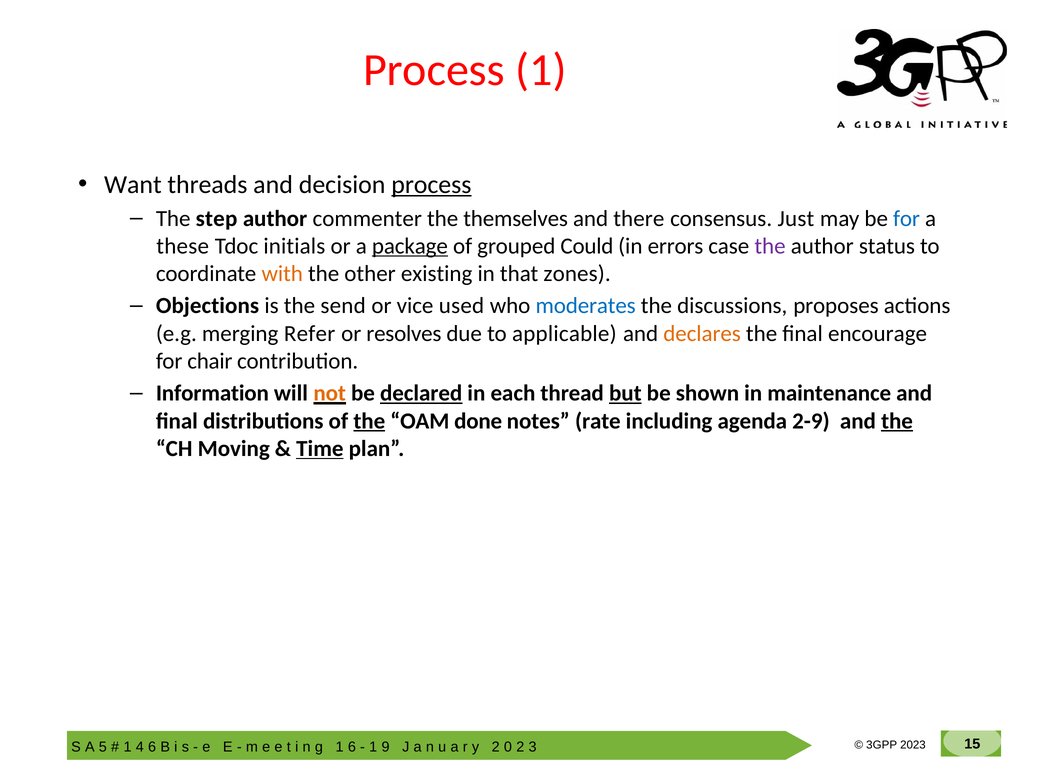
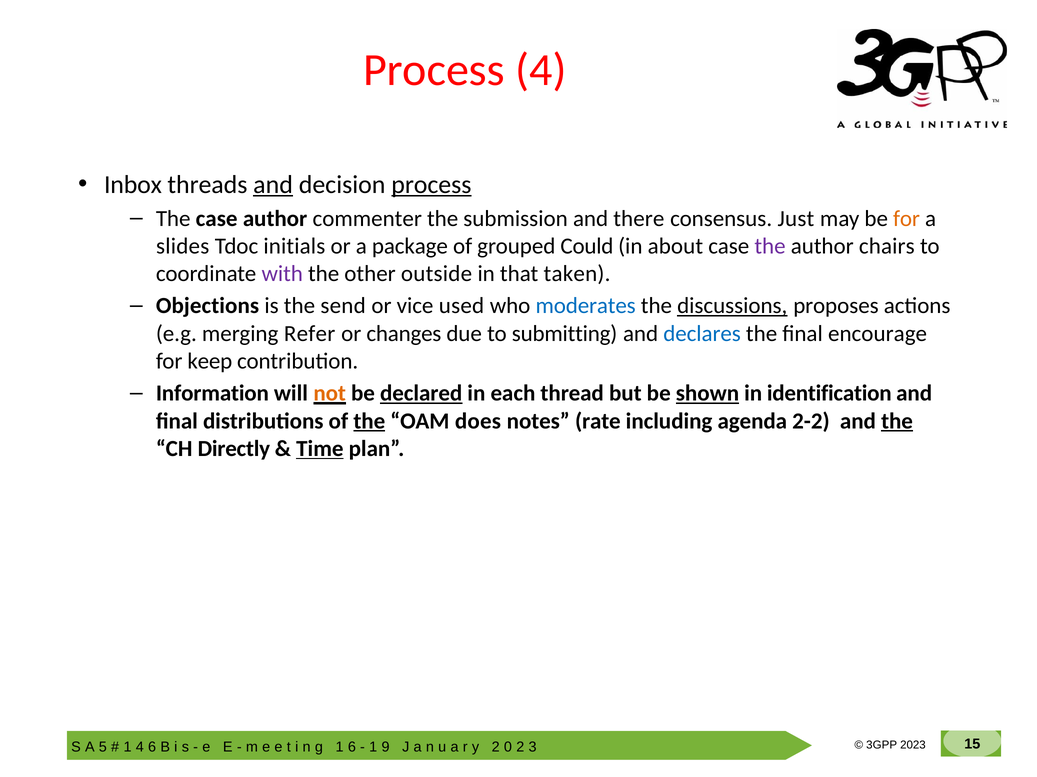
Process 1: 1 -> 4
Want: Want -> Inbox
and at (273, 185) underline: none -> present
The step: step -> case
themselves: themselves -> submission
for at (907, 219) colour: blue -> orange
these: these -> slides
package underline: present -> none
errors: errors -> about
status: status -> chairs
with colour: orange -> purple
existing: existing -> outside
zones: zones -> taken
discussions underline: none -> present
resolves: resolves -> changes
applicable: applicable -> submitting
declares colour: orange -> blue
chair: chair -> keep
but underline: present -> none
shown underline: none -> present
maintenance: maintenance -> identification
done: done -> does
2-9: 2-9 -> 2-2
Moving: Moving -> Directly
